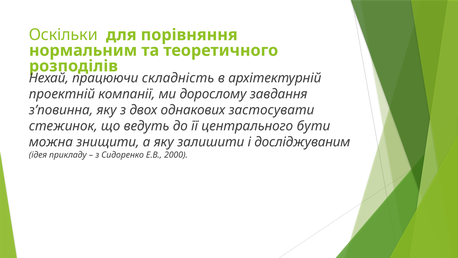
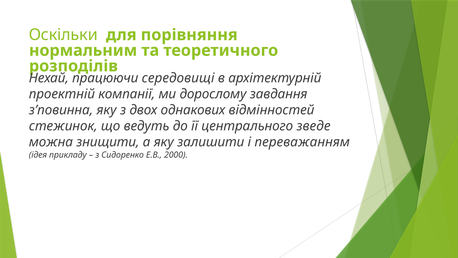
складність: складність -> середовищі
застосувати: застосувати -> відмінностей
бути: бути -> зведе
досліджуваним: досліджуваним -> переважанням
